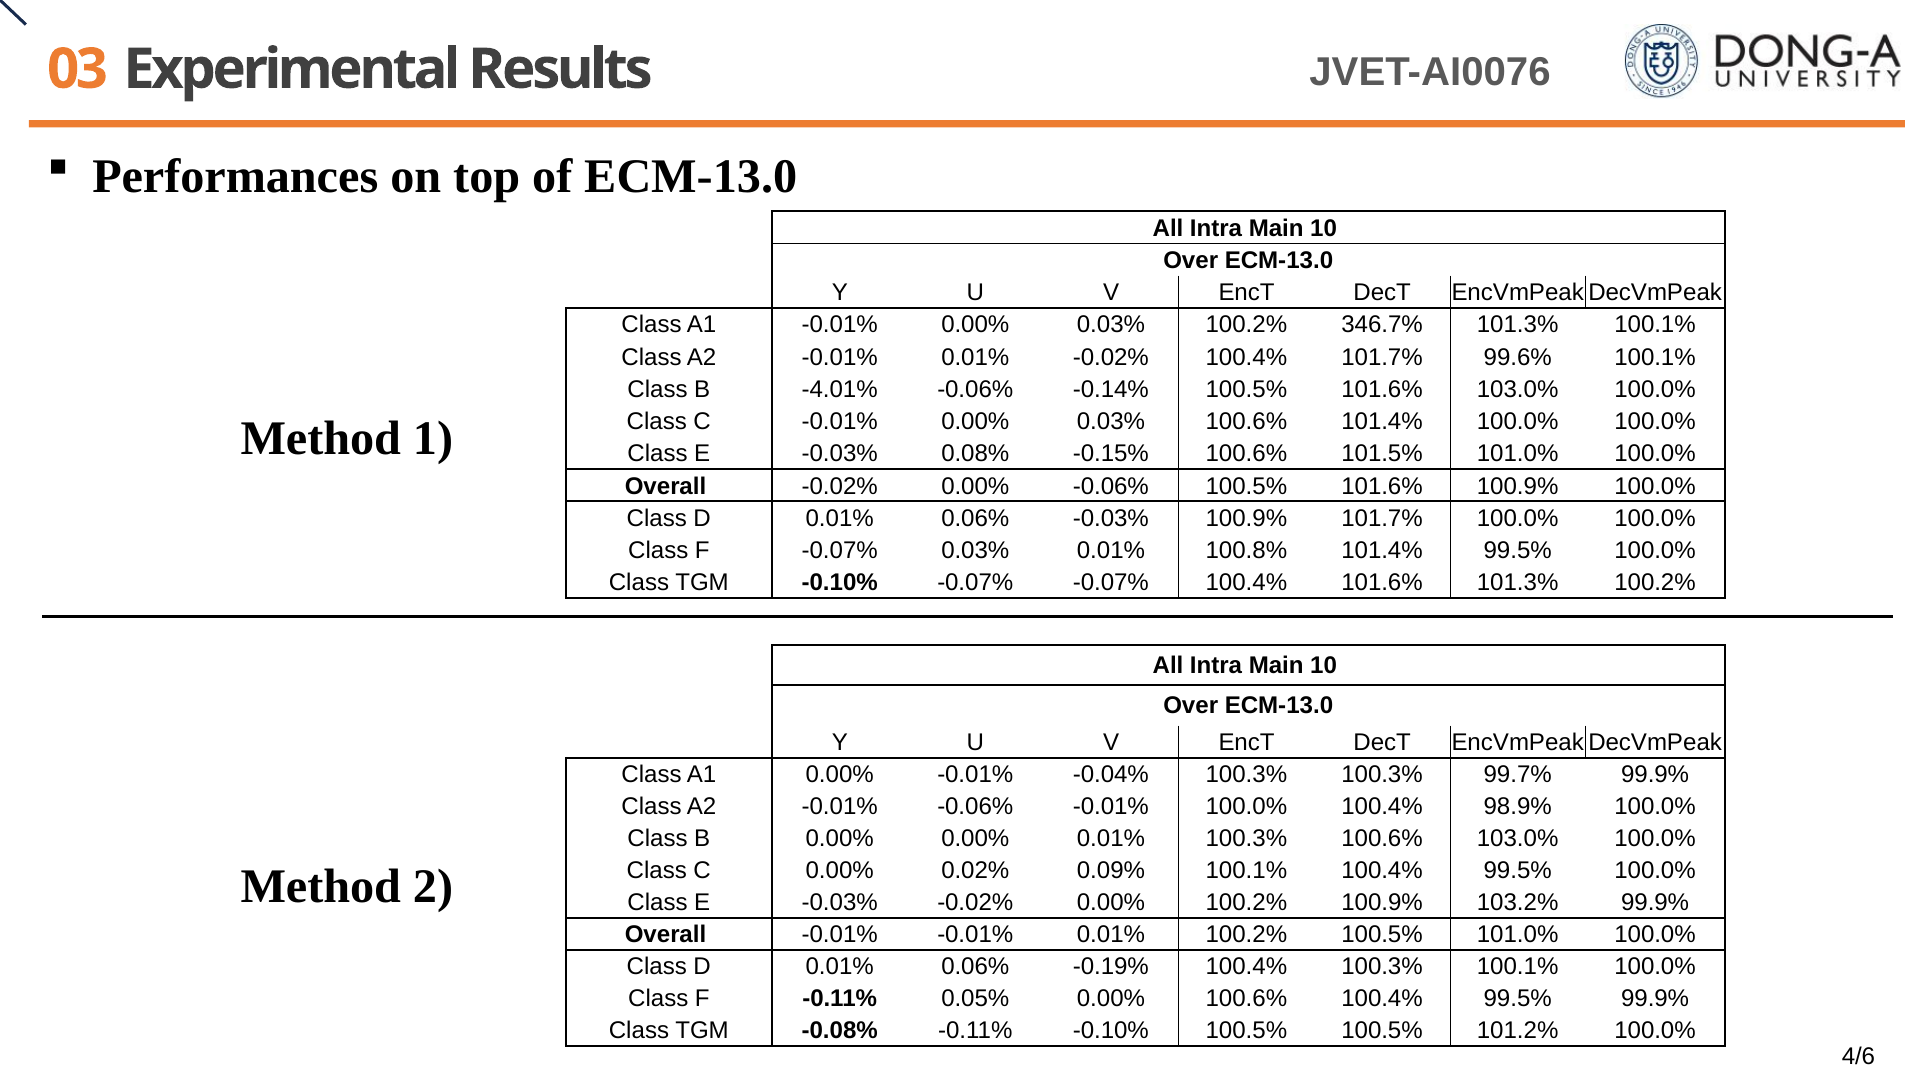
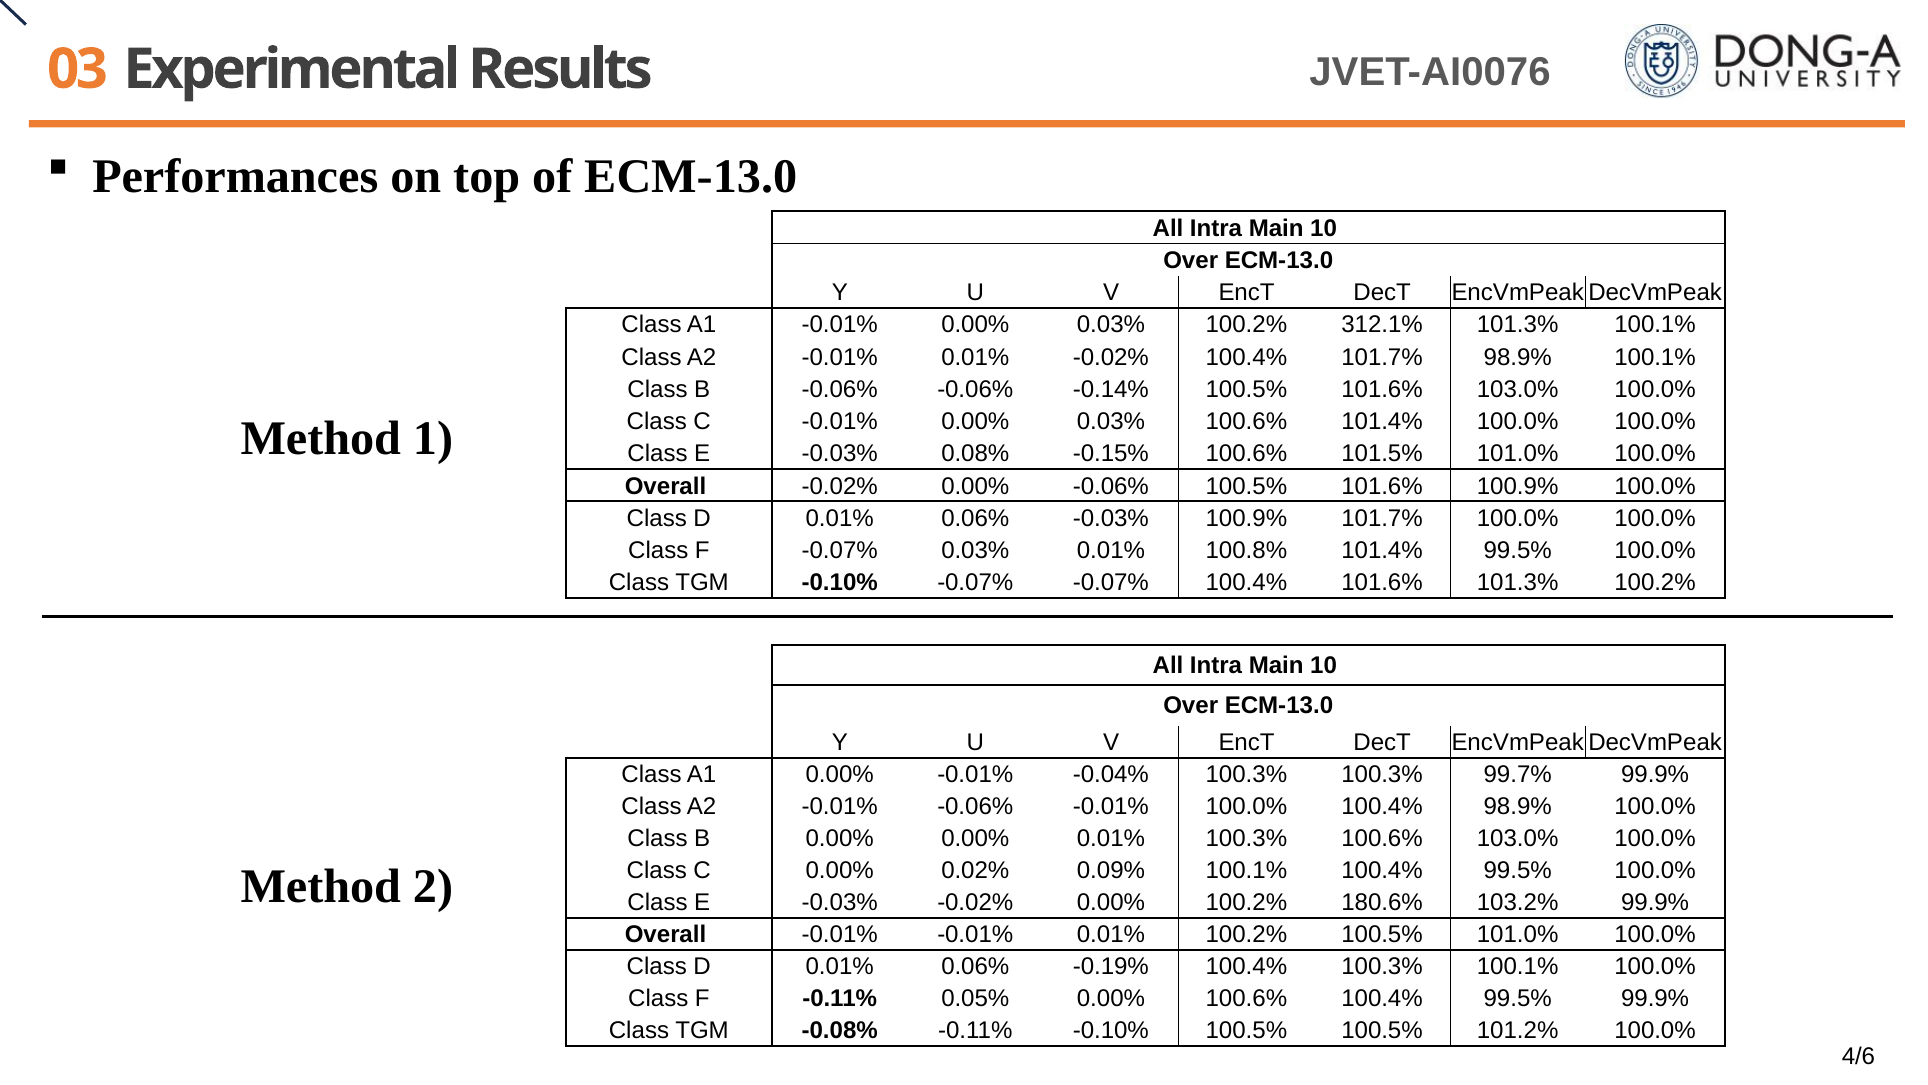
346.7%: 346.7% -> 312.1%
101.7% 99.6%: 99.6% -> 98.9%
B -4.01%: -4.01% -> -0.06%
100.2% 100.9%: 100.9% -> 180.6%
